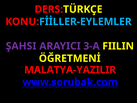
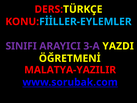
ŞAHSI: ŞAHSI -> SINIFI
FIILIN: FIILIN -> YAZDI
